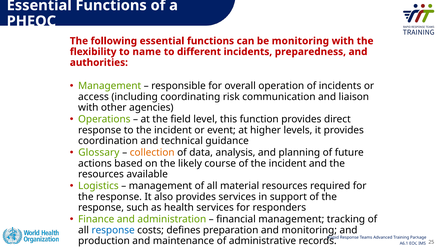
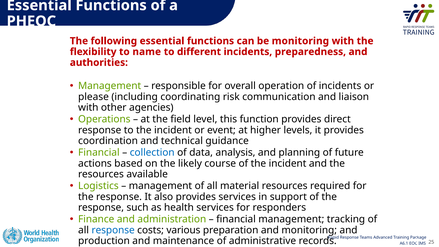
access: access -> please
Glossary at (99, 153): Glossary -> Financial
collection colour: orange -> blue
defines: defines -> various
